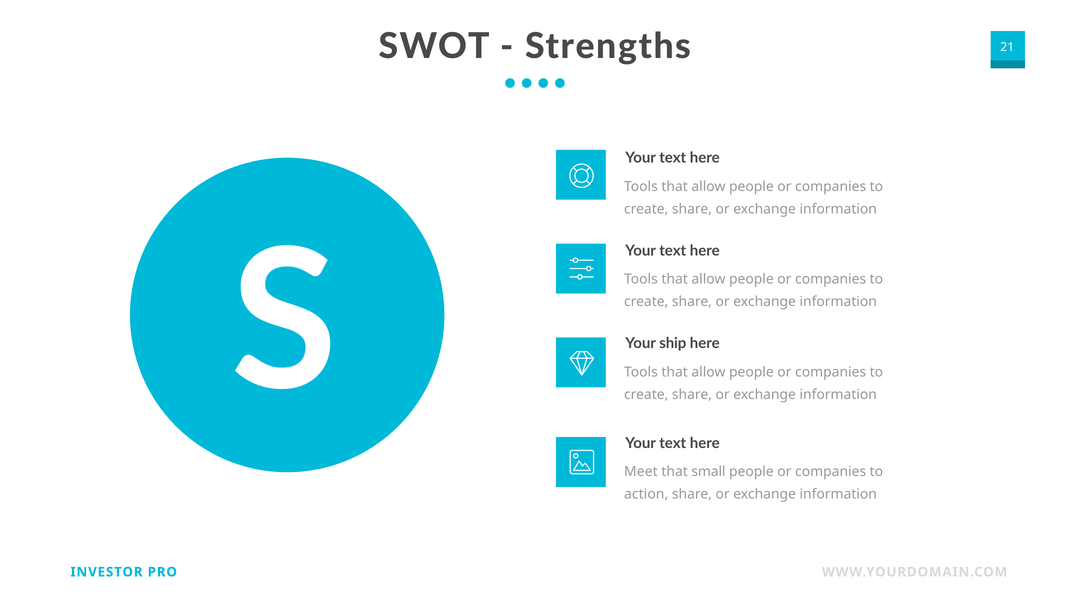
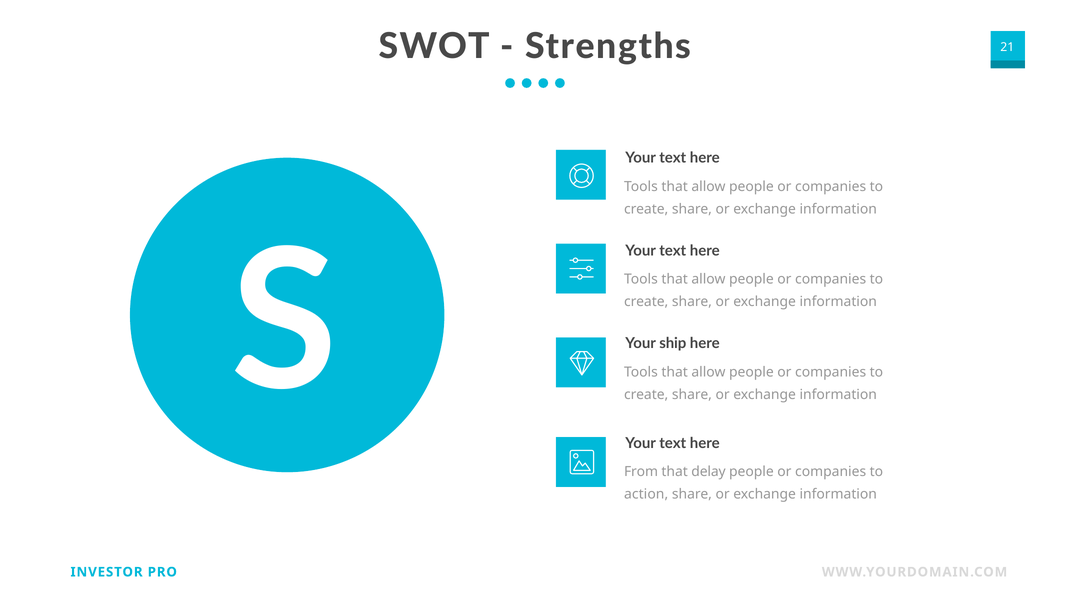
Meet: Meet -> From
small: small -> delay
